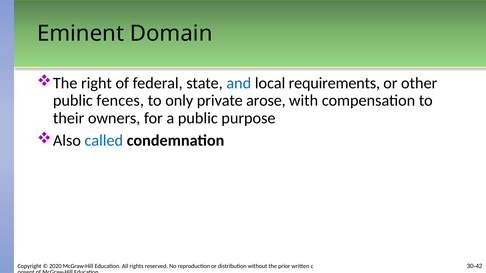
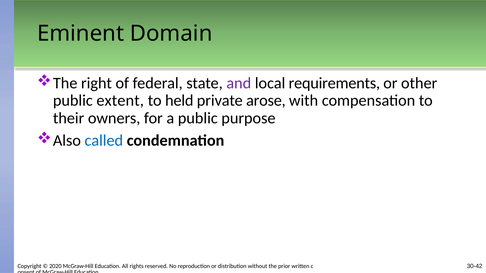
and colour: blue -> purple
fences: fences -> extent
only: only -> held
